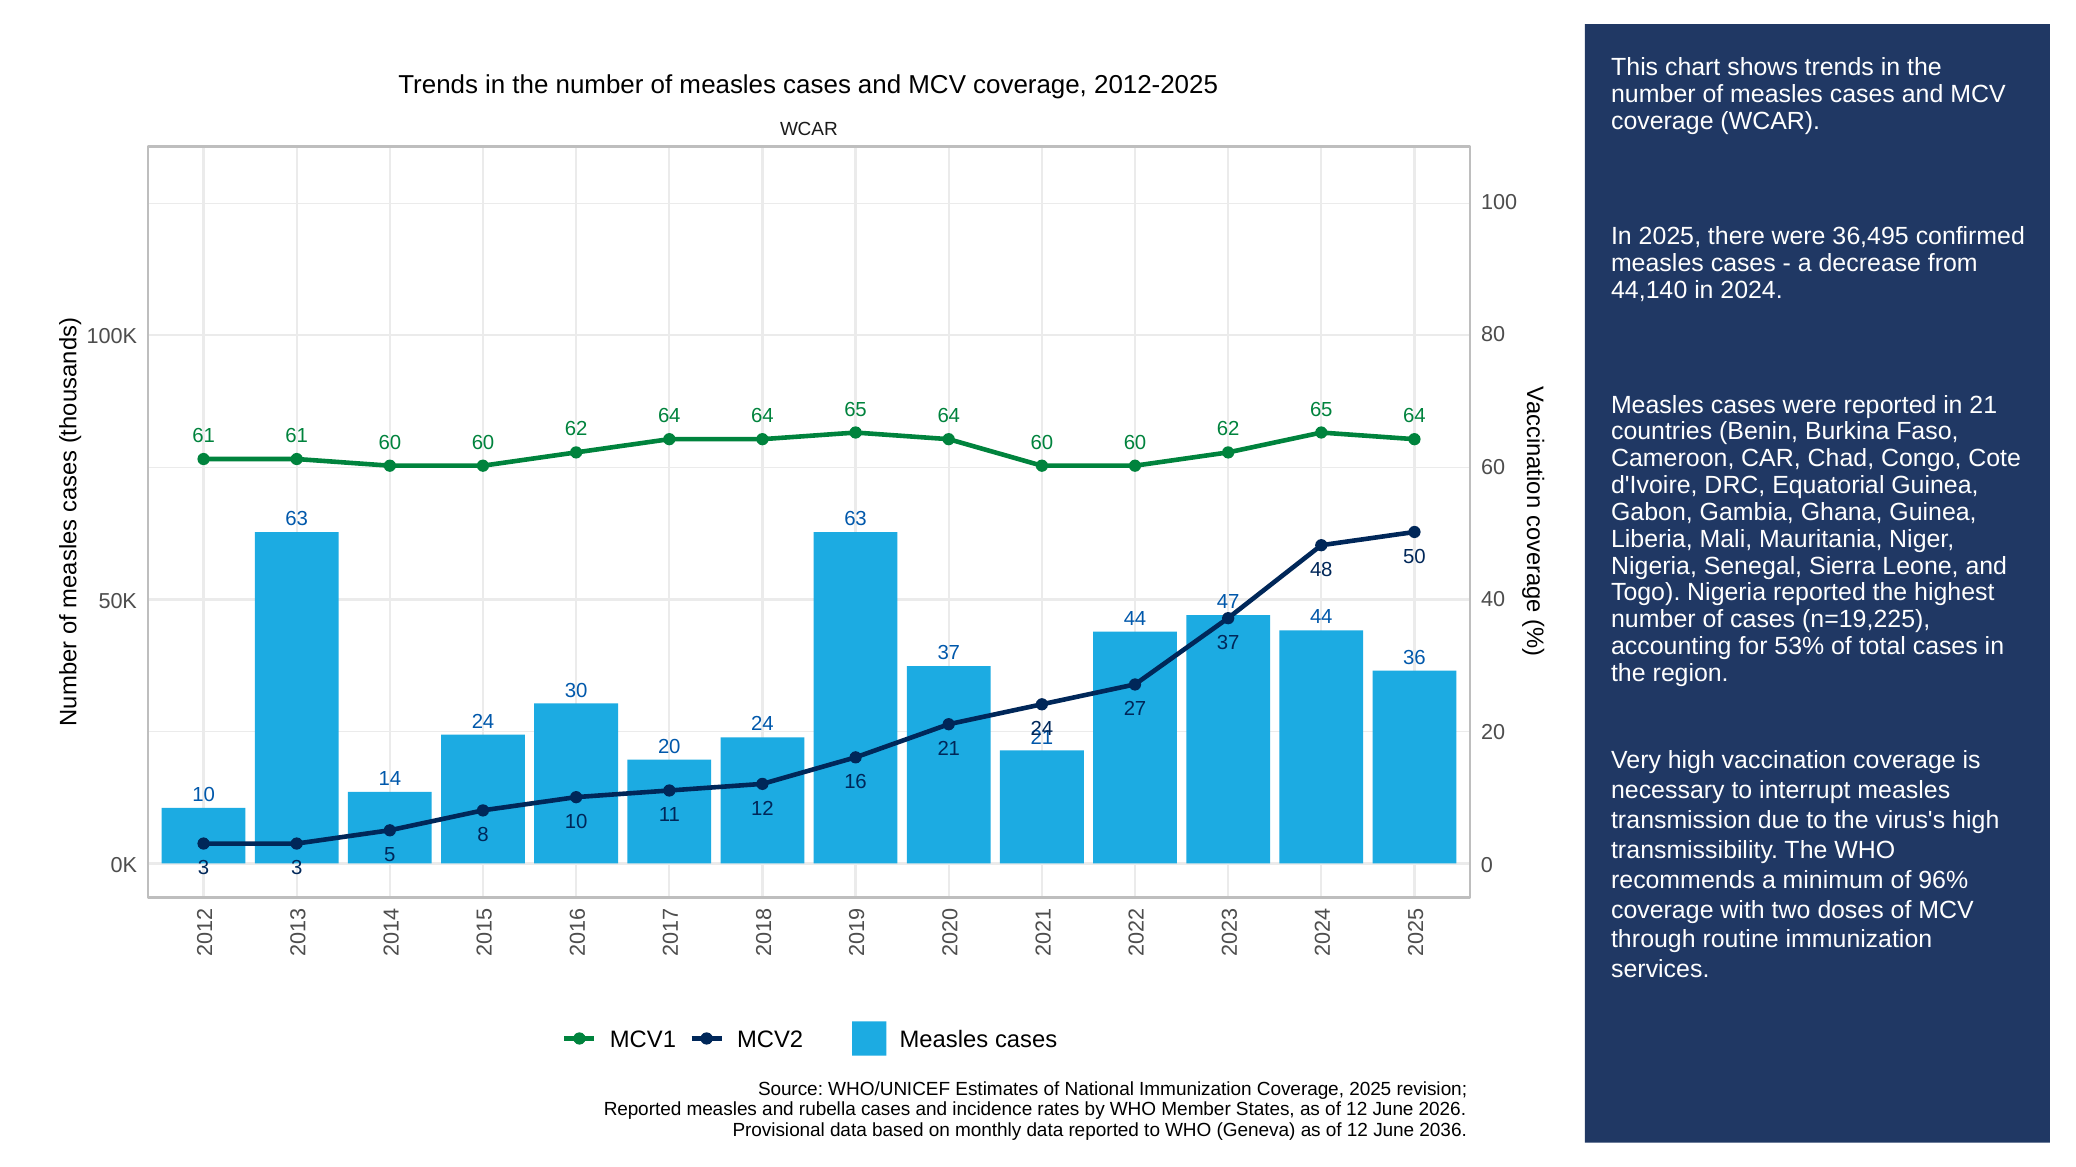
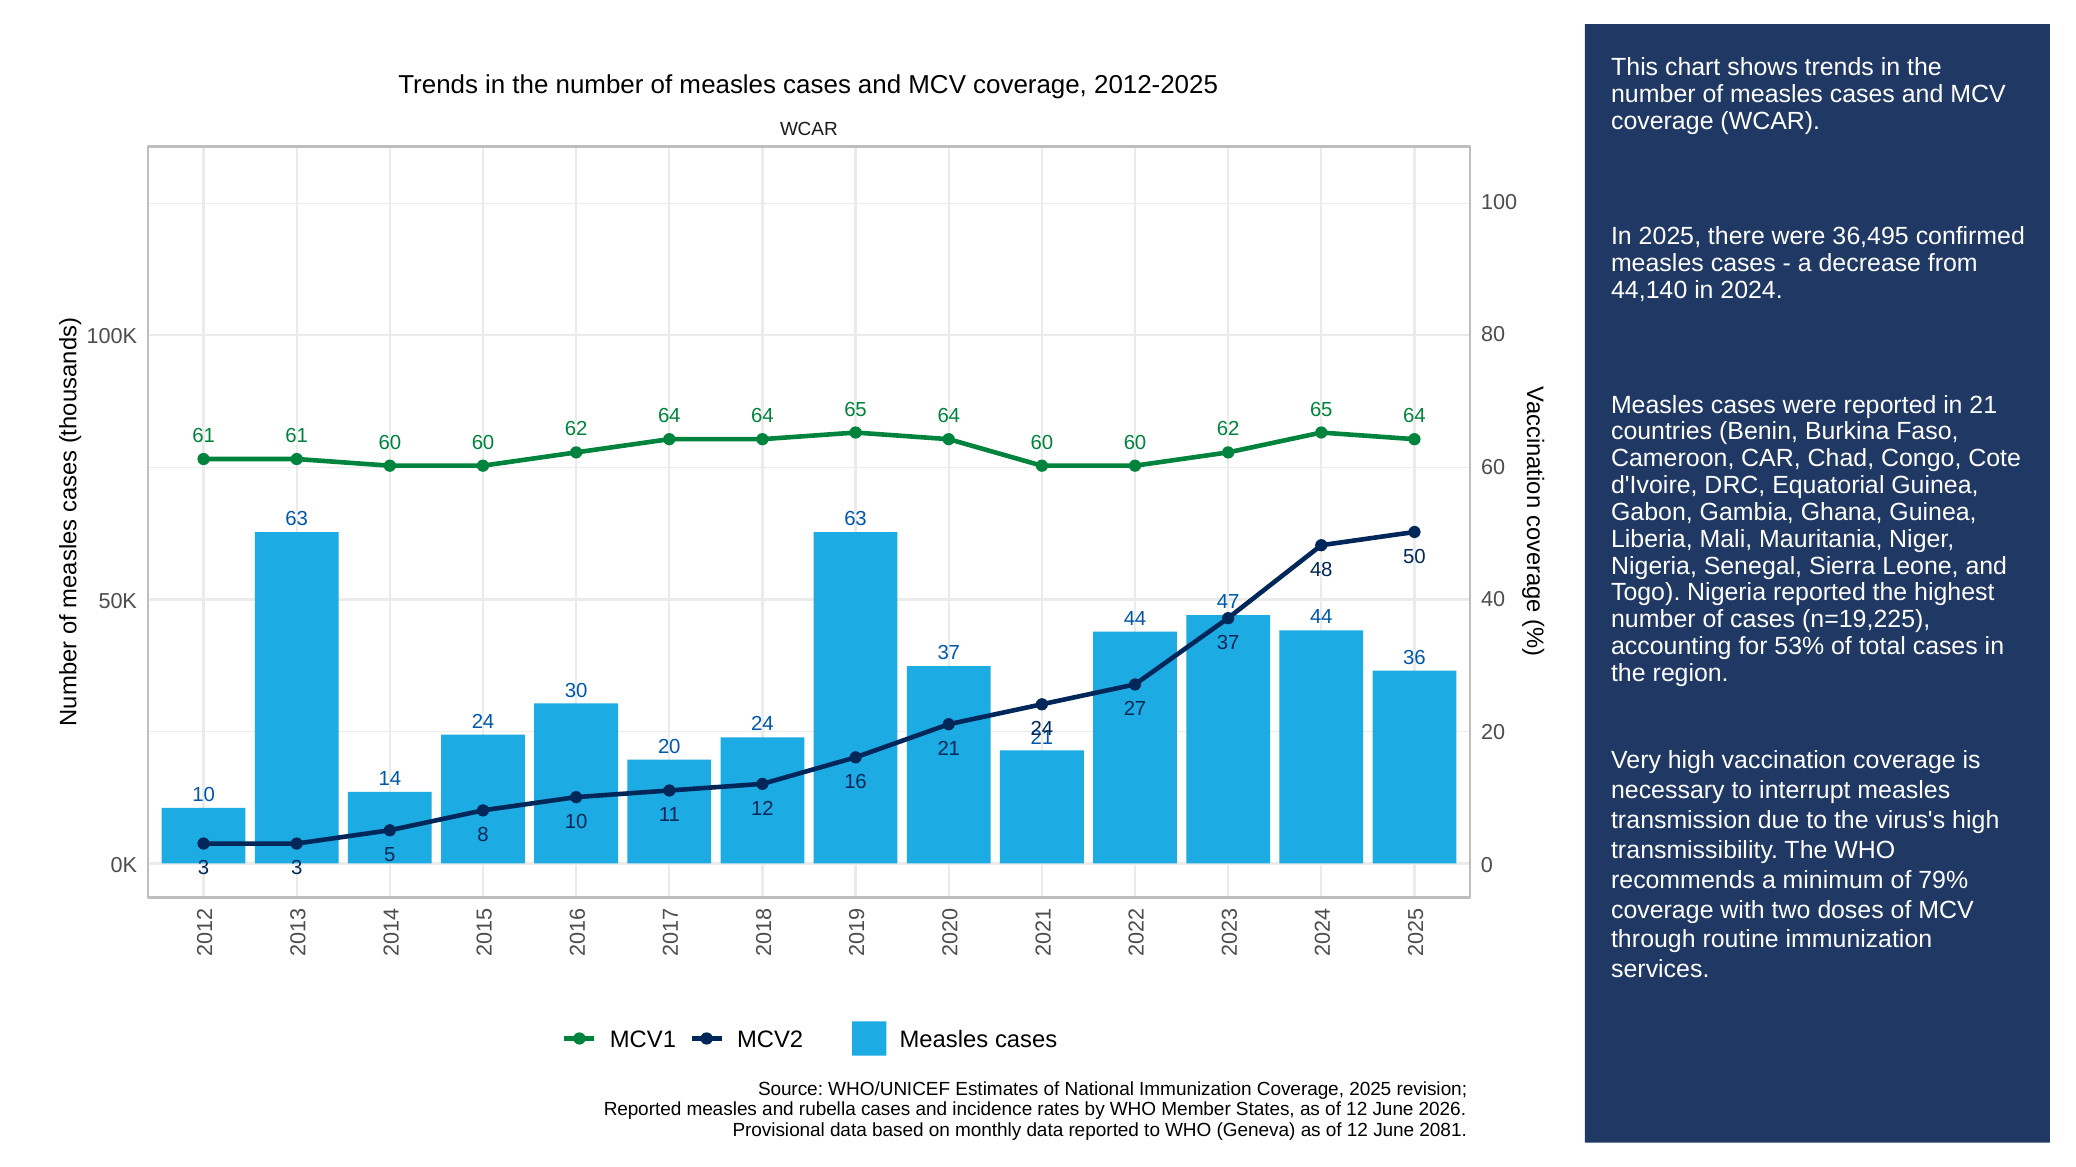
96%: 96% -> 79%
2036: 2036 -> 2081
